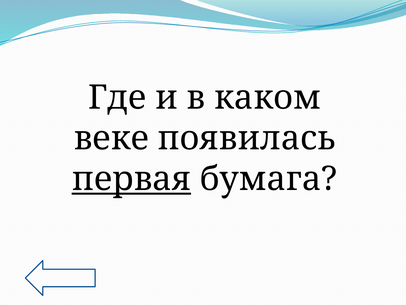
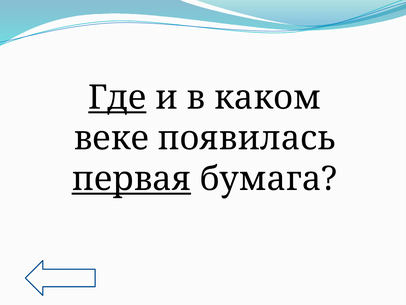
Где underline: none -> present
